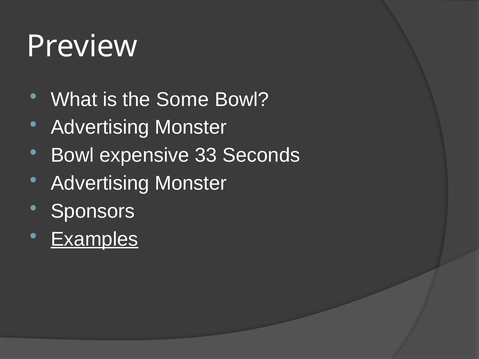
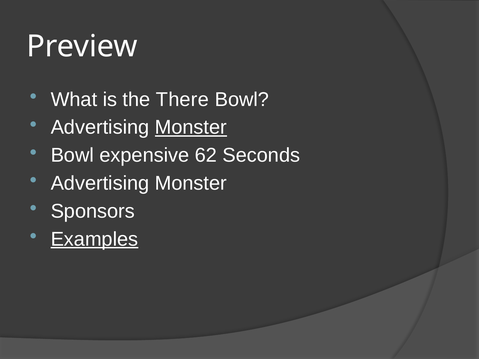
Some: Some -> There
Monster at (191, 127) underline: none -> present
33: 33 -> 62
